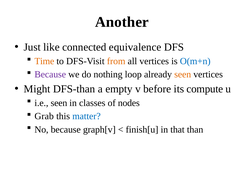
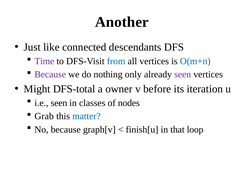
equivalence: equivalence -> descendants
Time colour: orange -> purple
from colour: orange -> blue
loop: loop -> only
seen at (183, 74) colour: orange -> purple
DFS-than: DFS-than -> DFS-total
empty: empty -> owner
compute: compute -> iteration
than: than -> loop
